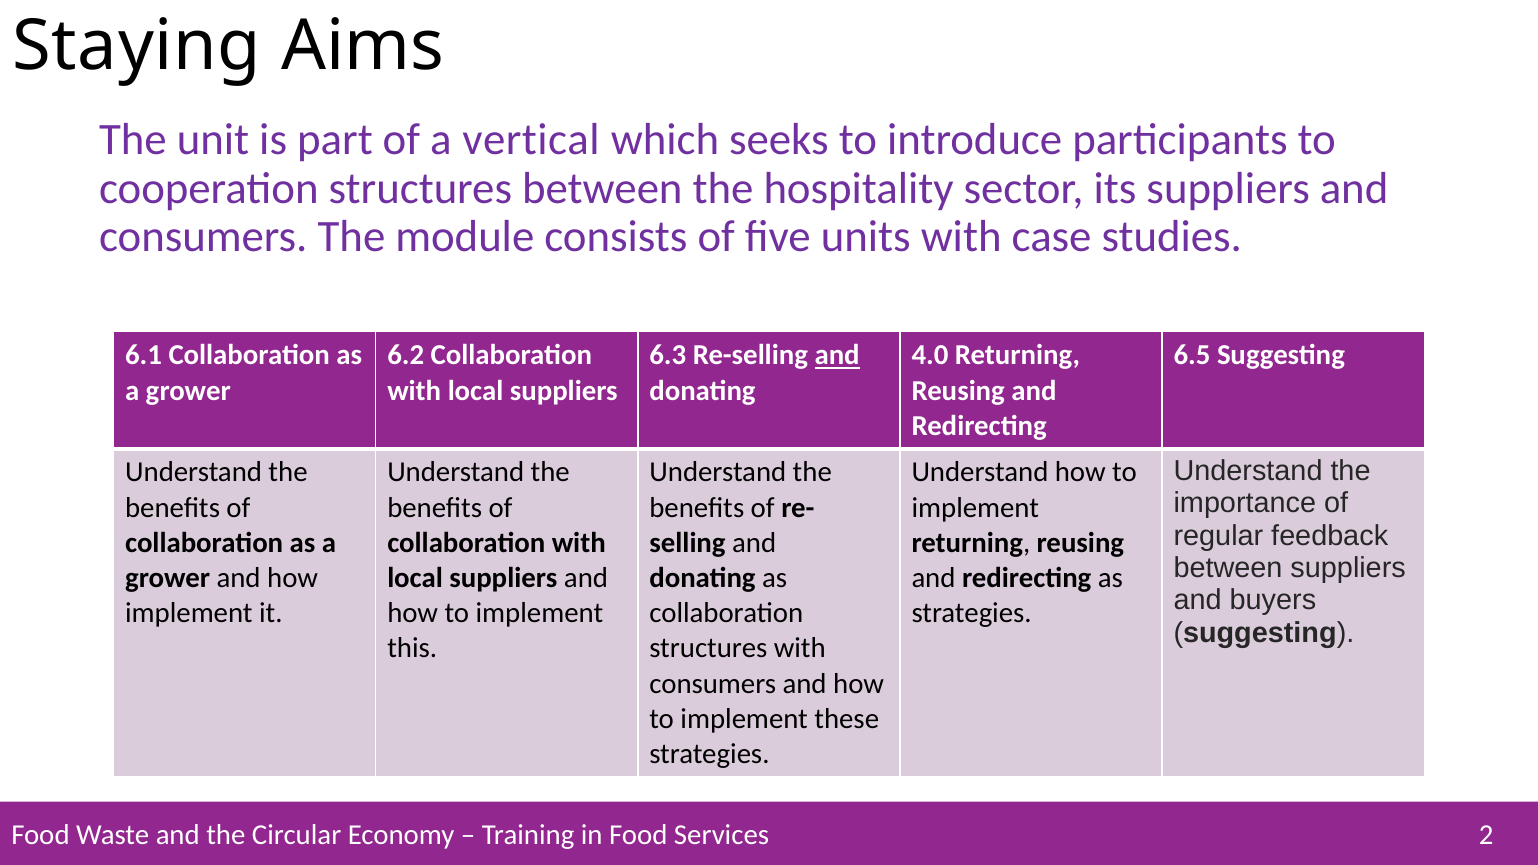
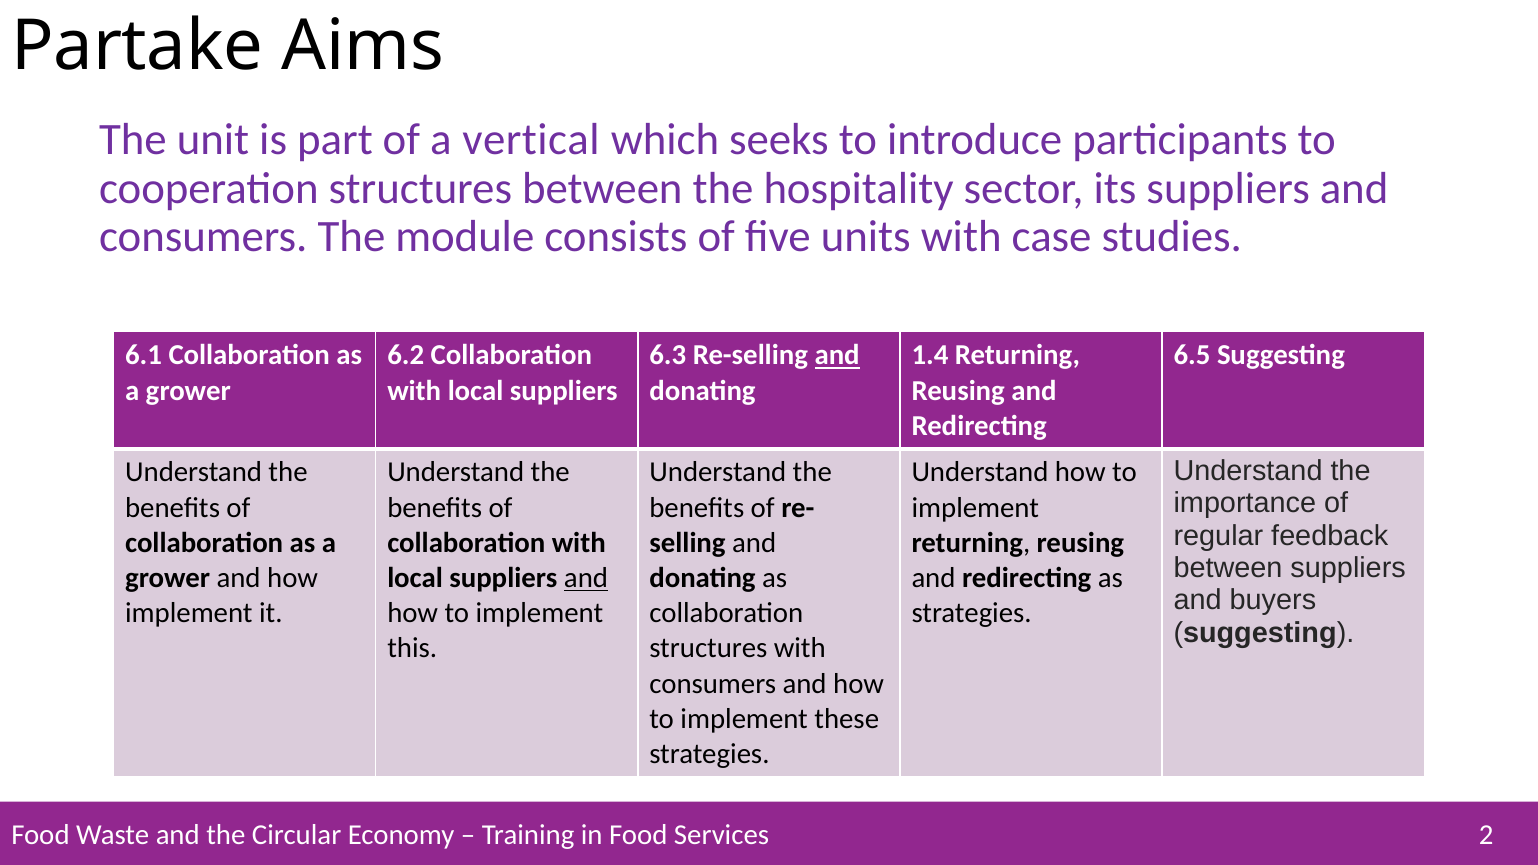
Staying: Staying -> Partake
4.0: 4.0 -> 1.4
and at (586, 578) underline: none -> present
